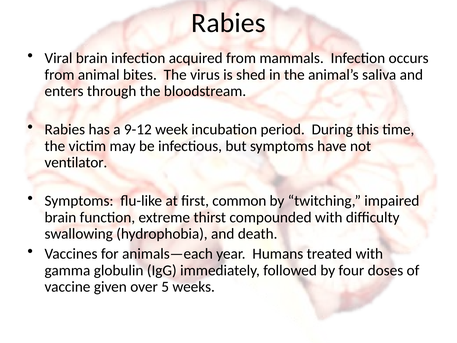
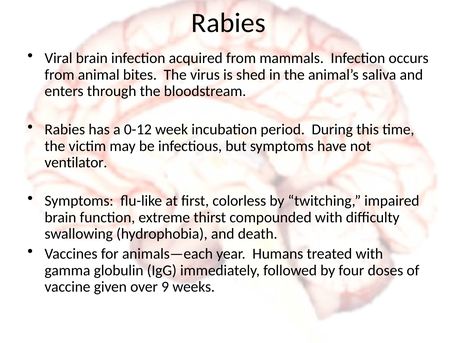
9-12: 9-12 -> 0-12
common: common -> colorless
5: 5 -> 9
